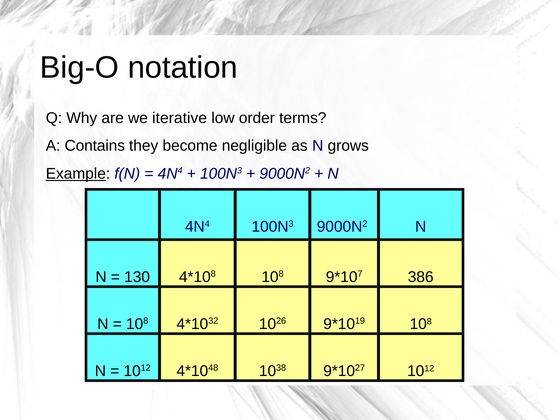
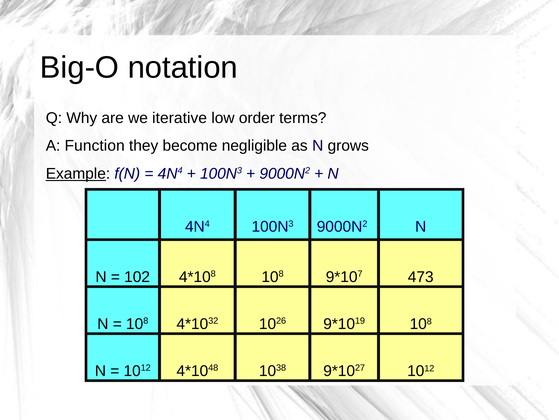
Contains: Contains -> Function
130: 130 -> 102
386: 386 -> 473
